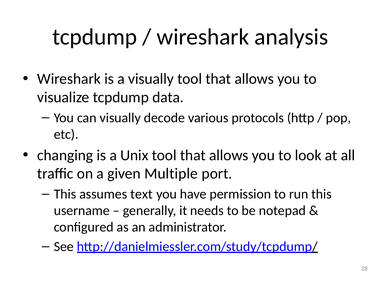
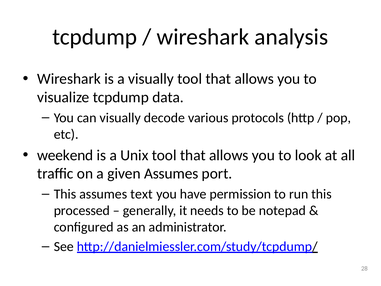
changing: changing -> weekend
given Multiple: Multiple -> Assumes
username: username -> processed
